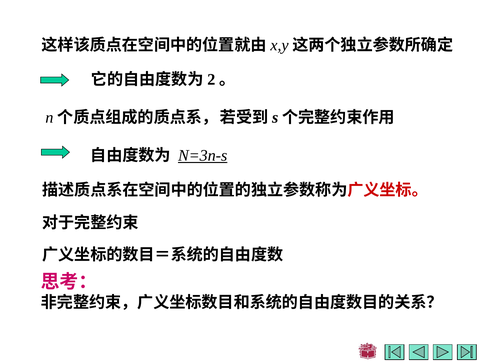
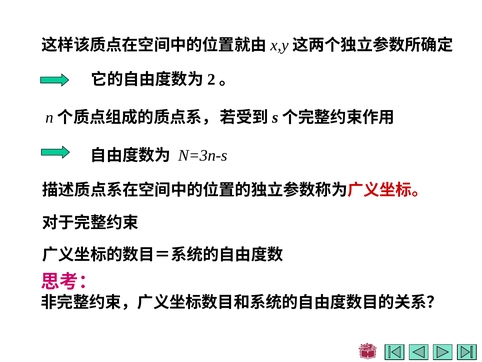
N=3n-s underline: present -> none
